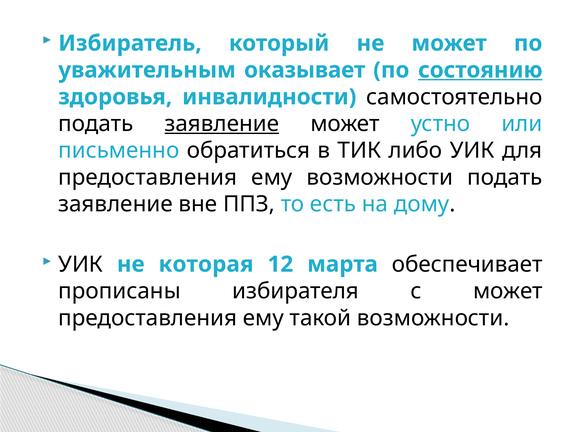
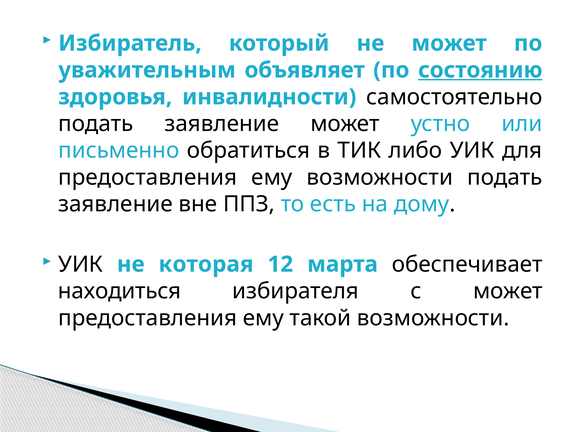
оказывает: оказывает -> объявляет
заявление at (222, 124) underline: present -> none
прописаны: прописаны -> находиться
